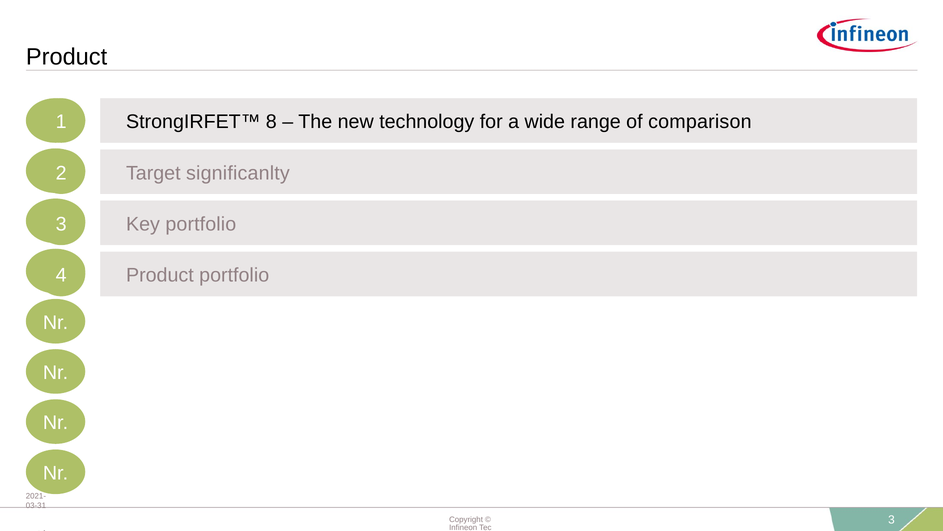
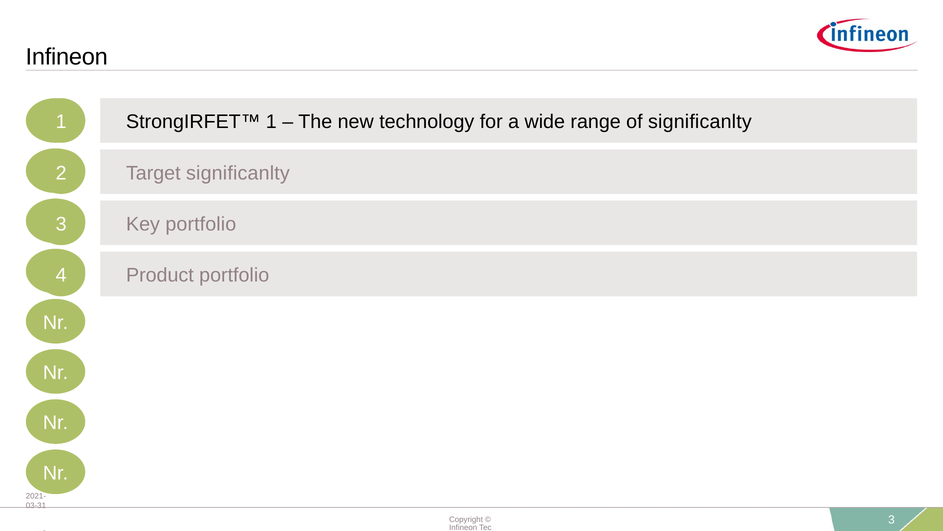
Product at (67, 57): Product -> Infineon
StrongIRFET™ 8: 8 -> 1
of comparison: comparison -> significanlty
